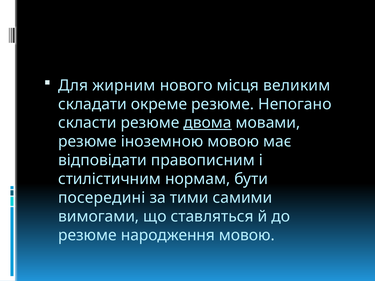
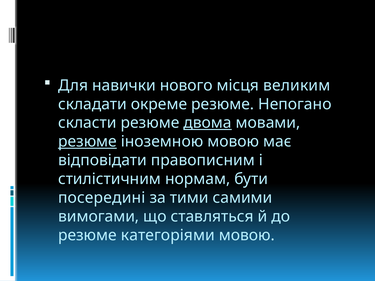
жирним: жирним -> навички
резюме at (87, 142) underline: none -> present
народження: народження -> категоріями
